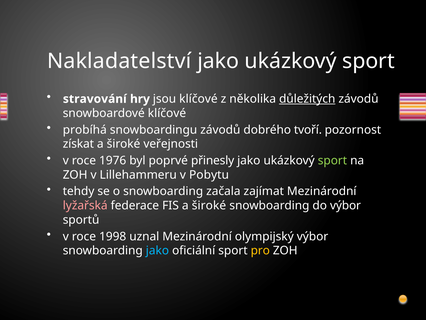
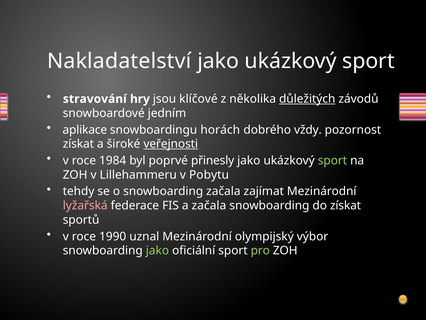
snowboardové klíčové: klíčové -> jedním
probíhá: probíhá -> aplikace
snowboardingu závodů: závodů -> horách
tvoří: tvoří -> vždy
veřejnosti underline: none -> present
1976: 1976 -> 1984
FIS a široké: široké -> začala
do výbor: výbor -> získat
1998: 1998 -> 1990
jako at (157, 250) colour: light blue -> light green
pro colour: yellow -> light green
